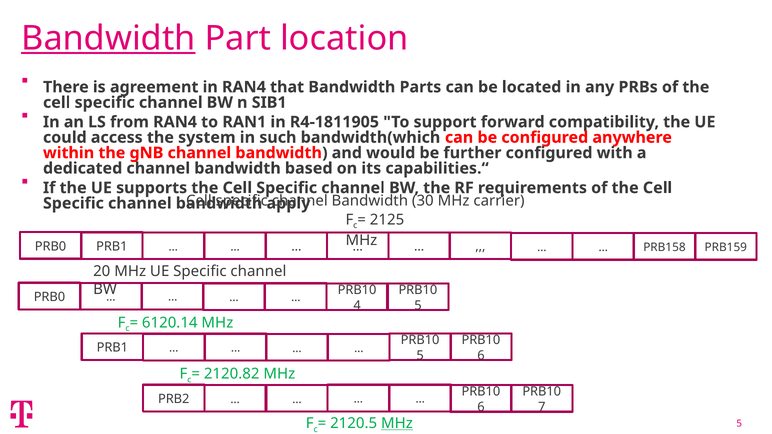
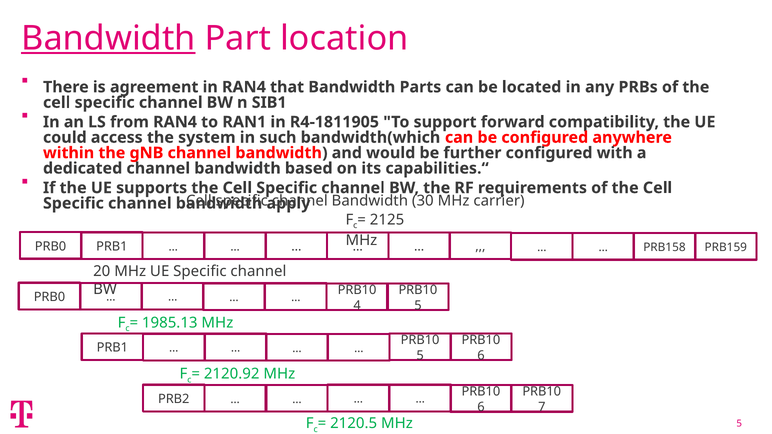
6120.14: 6120.14 -> 1985.13
2120.82: 2120.82 -> 2120.92
MHz at (397, 424) underline: present -> none
